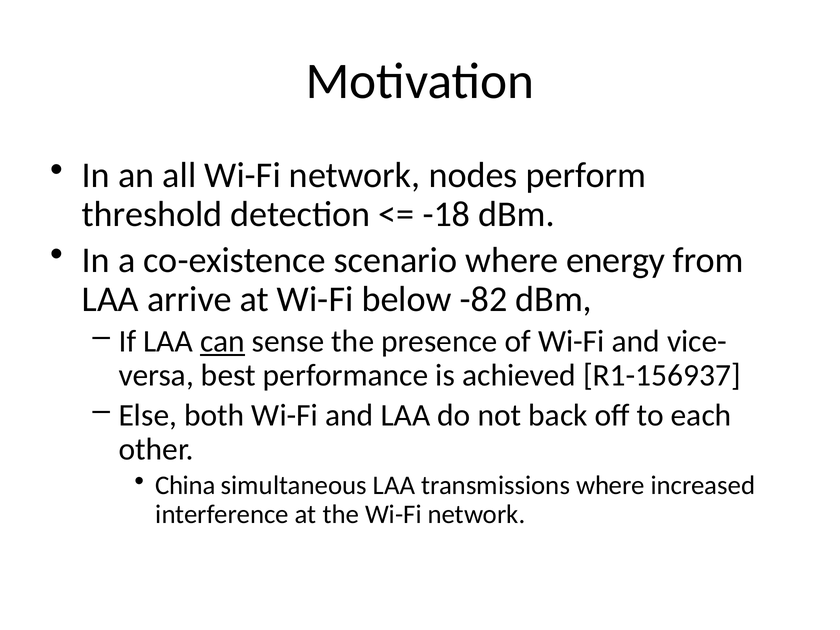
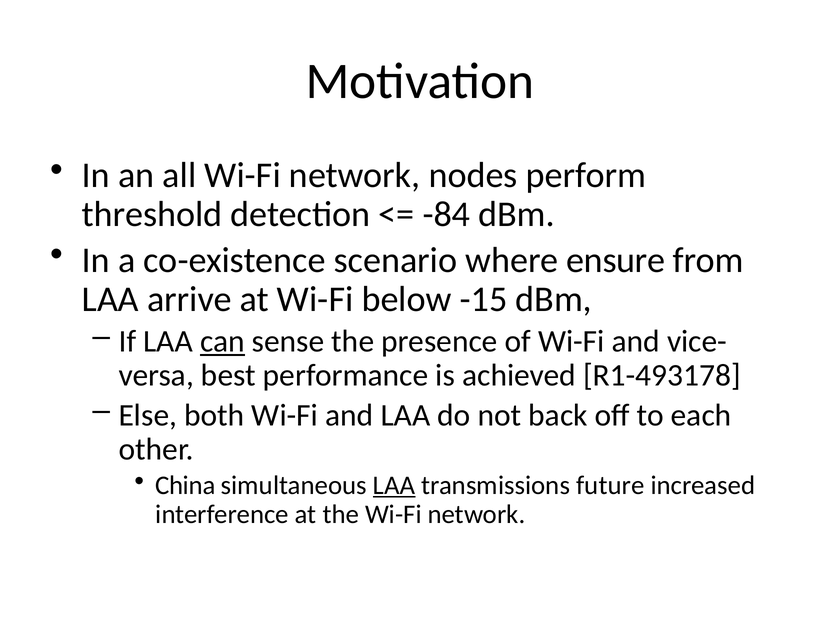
-18: -18 -> -84
energy: energy -> ensure
-82: -82 -> -15
R1-156937: R1-156937 -> R1-493178
LAA at (394, 485) underline: none -> present
transmissions where: where -> future
